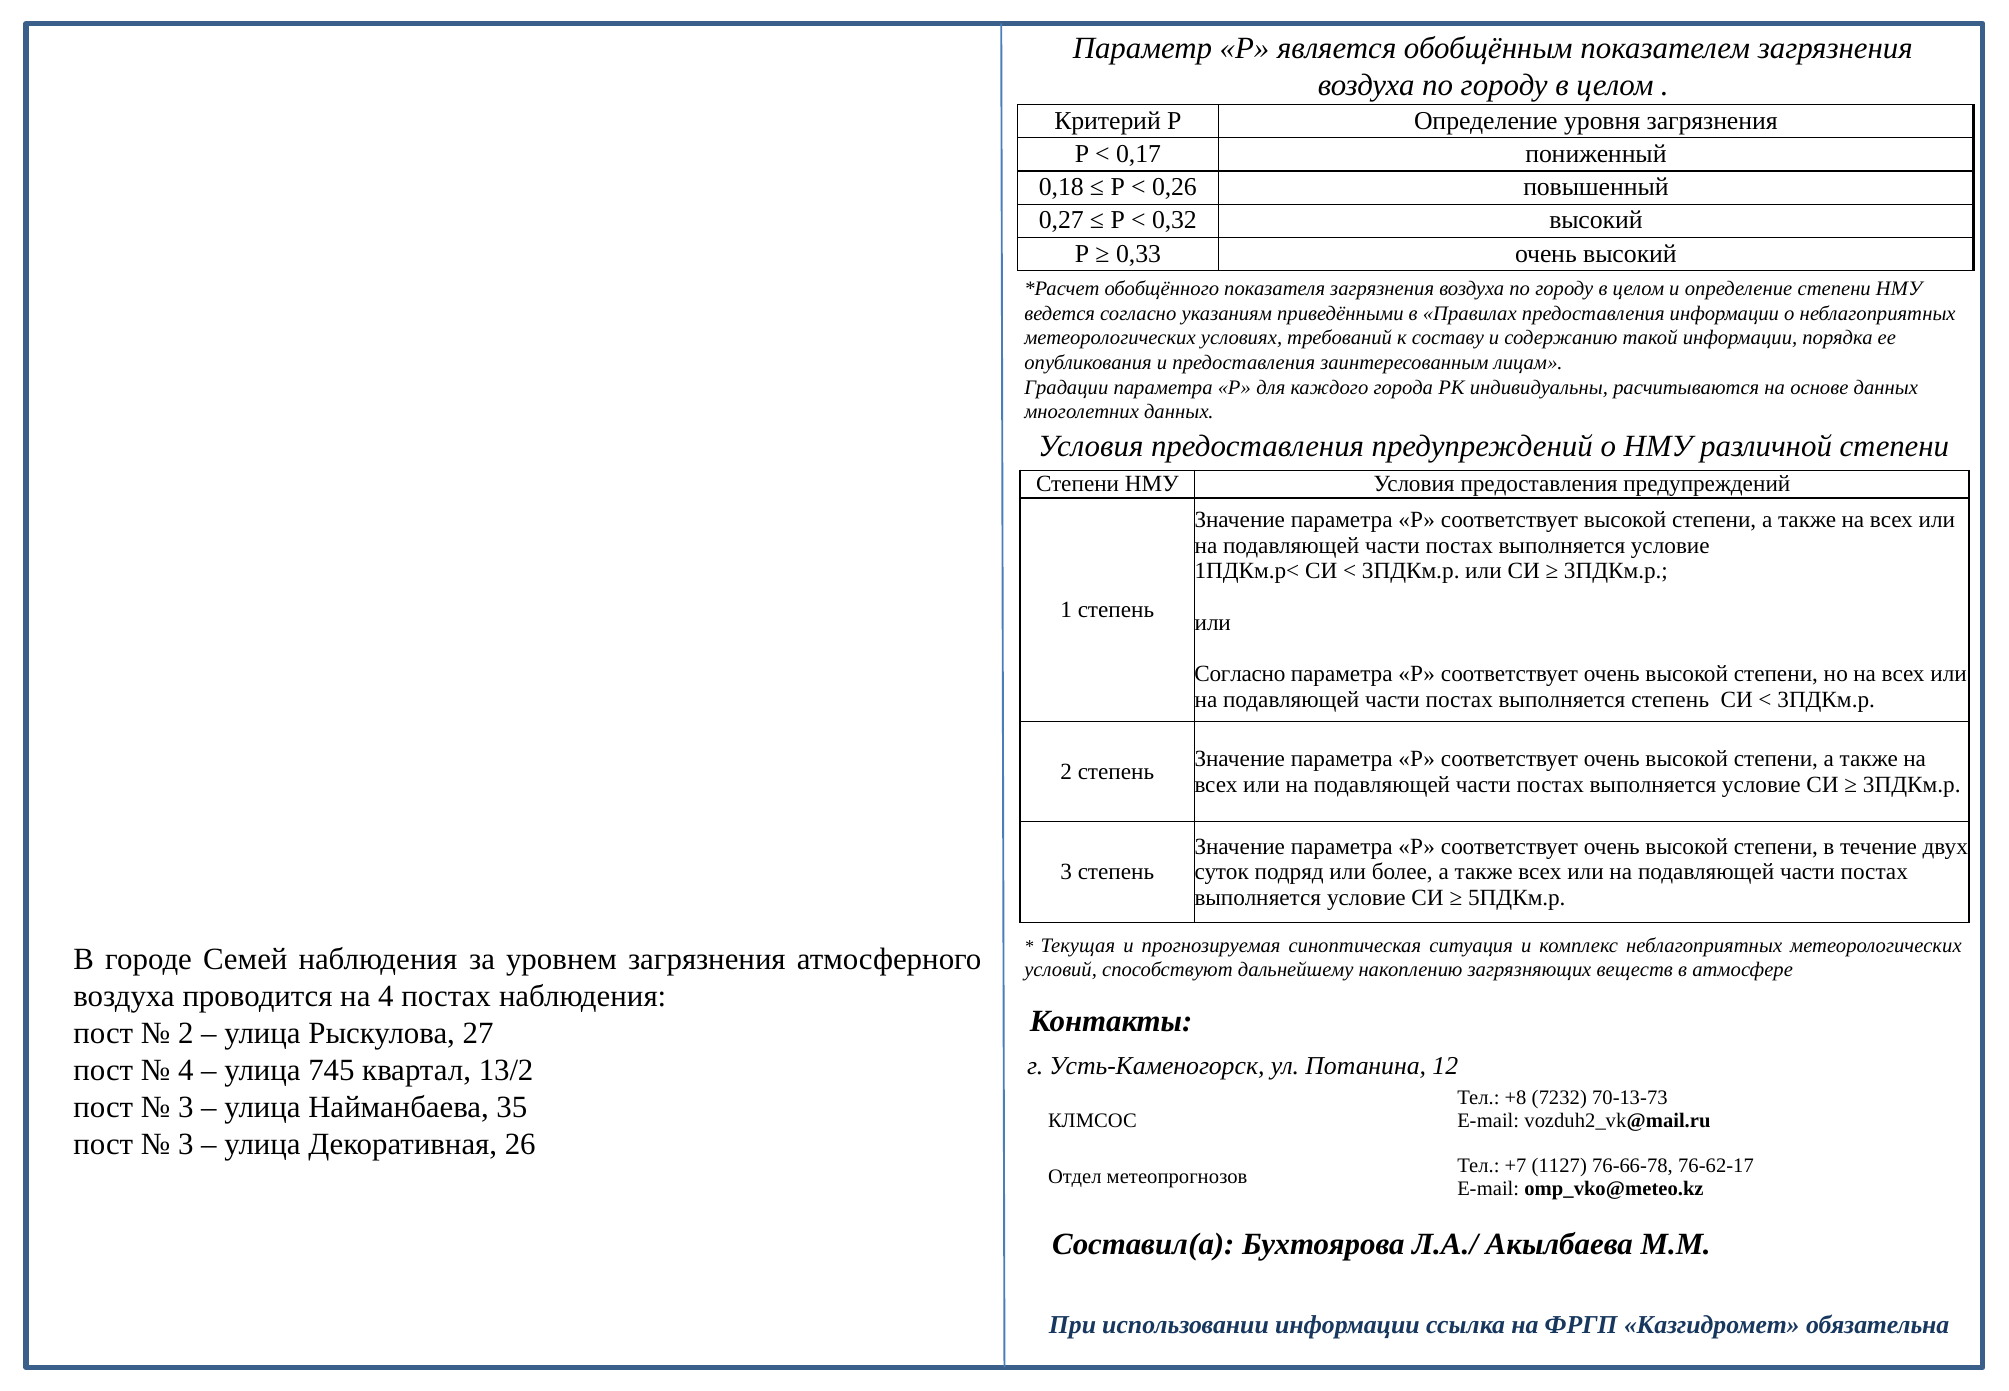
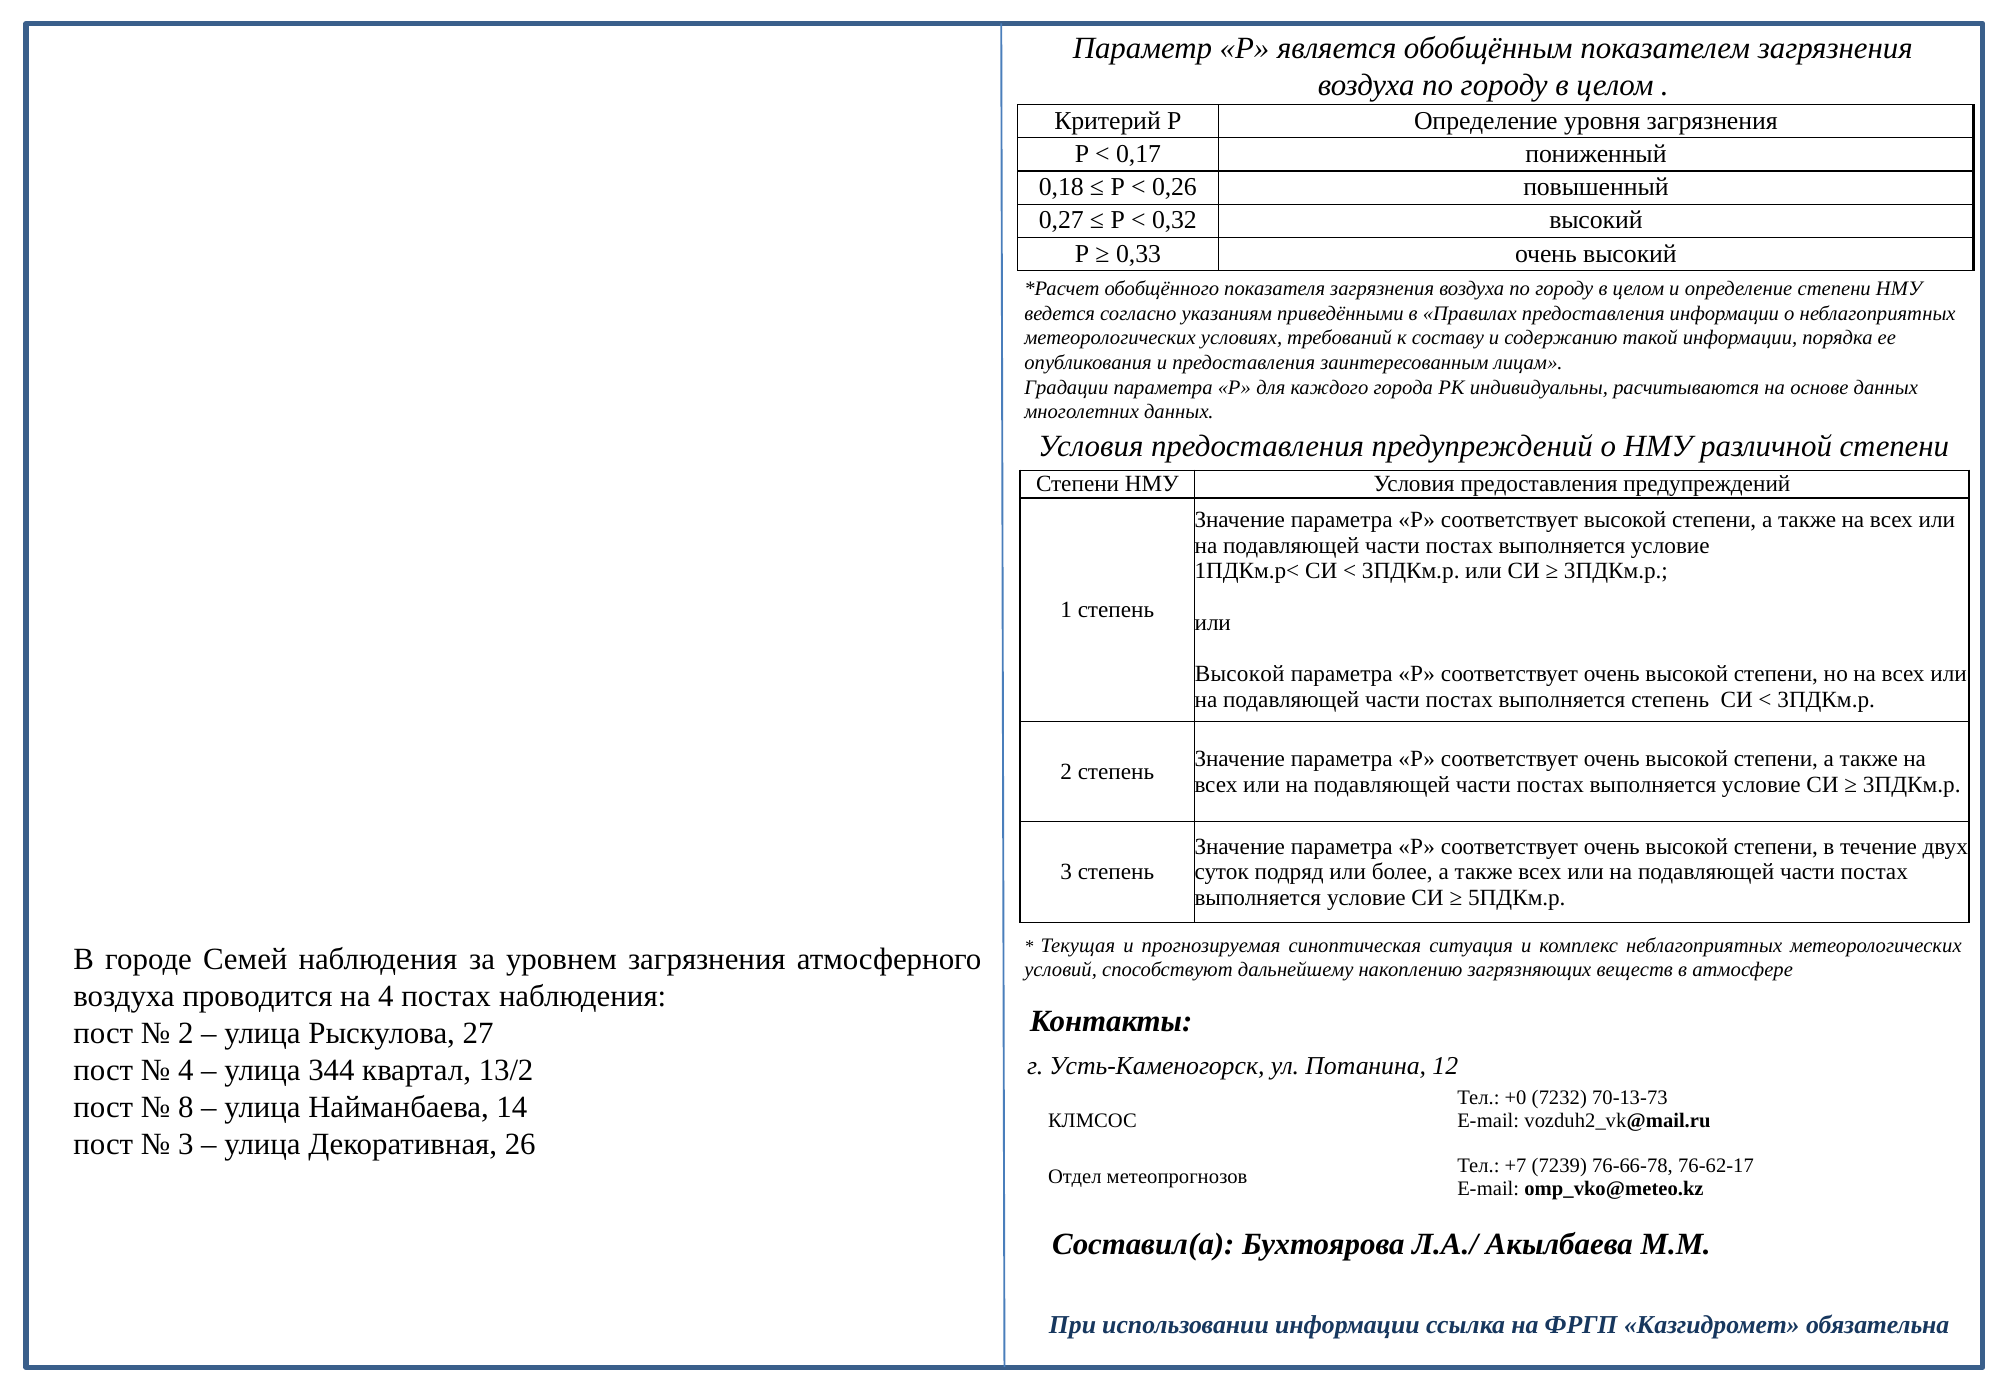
Согласно at (1240, 674): Согласно -> Высокой
745: 745 -> 344
+8: +8 -> +0
3 at (186, 1108): 3 -> 8
35: 35 -> 14
1127: 1127 -> 7239
